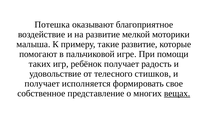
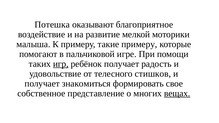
такие развитие: развитие -> примеру
игр underline: none -> present
исполняется: исполняется -> знакомиться
